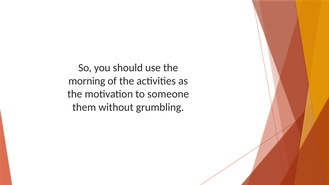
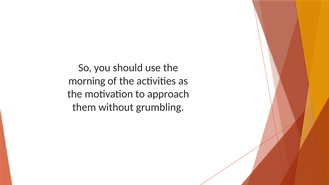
someone: someone -> approach
